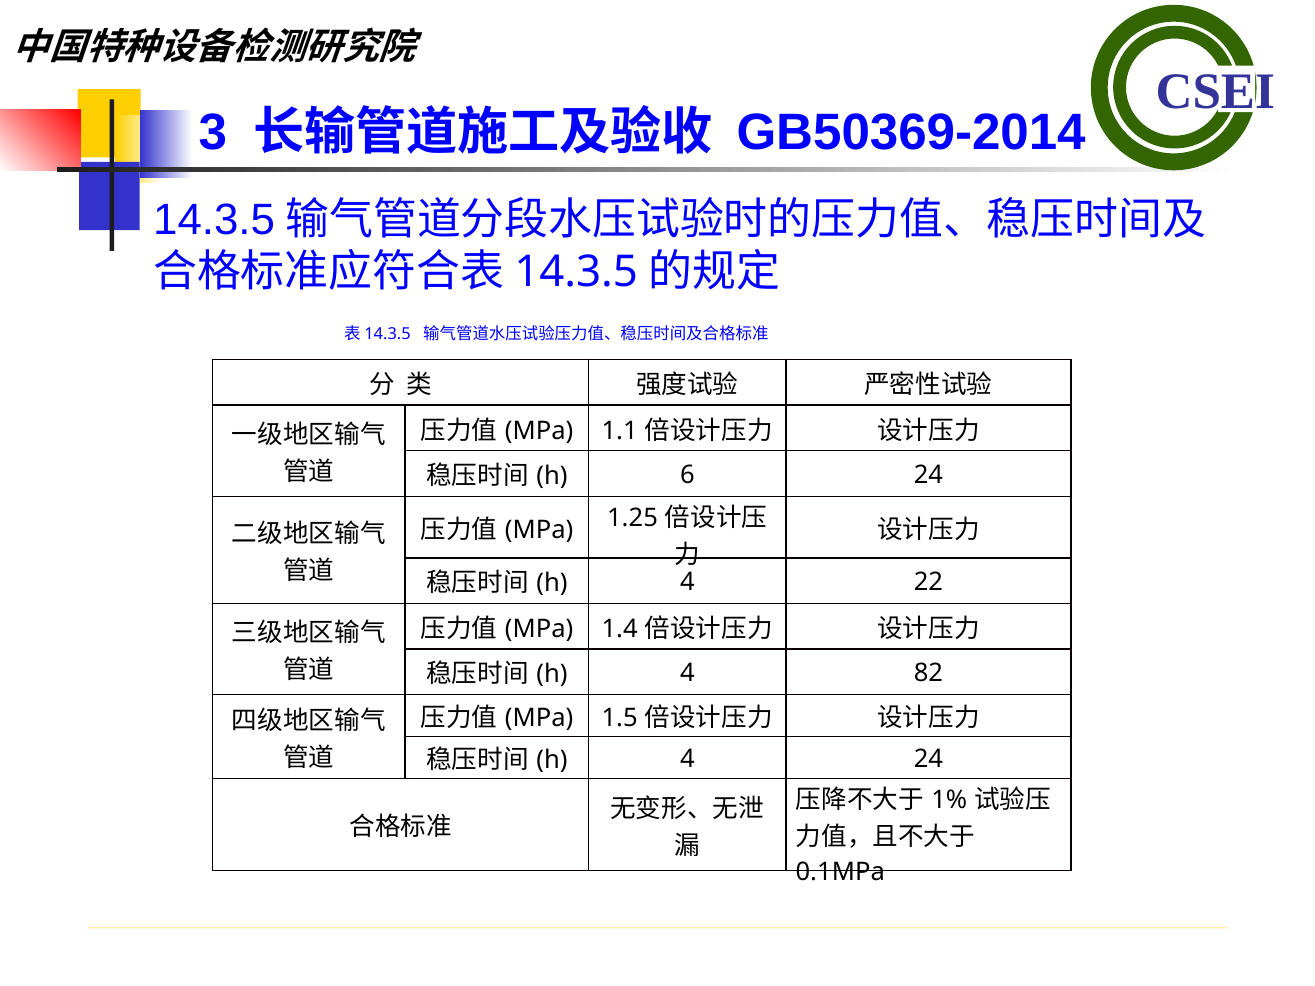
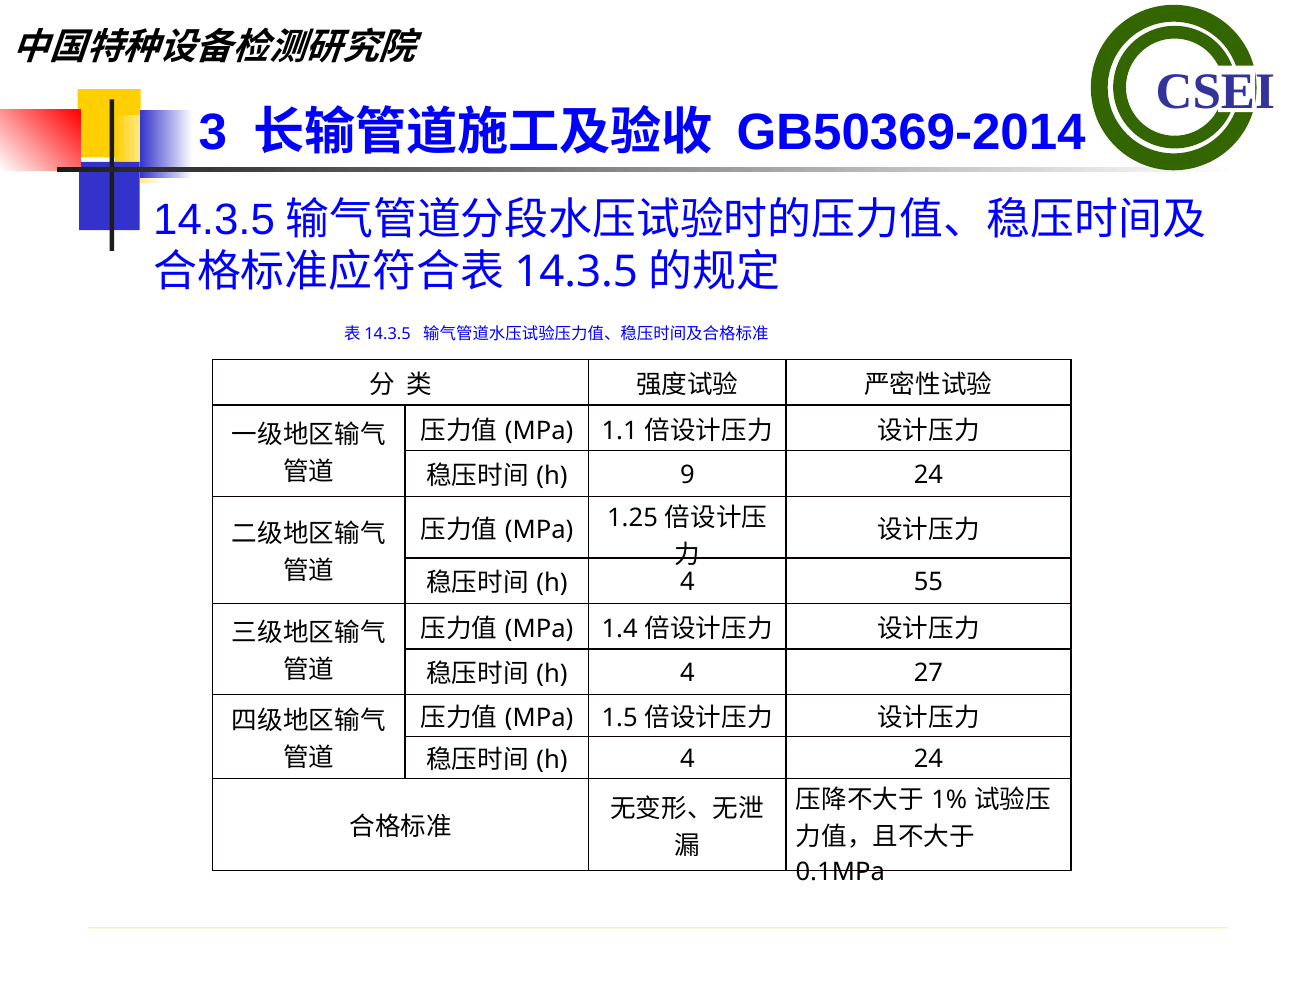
6: 6 -> 9
22: 22 -> 55
82: 82 -> 27
